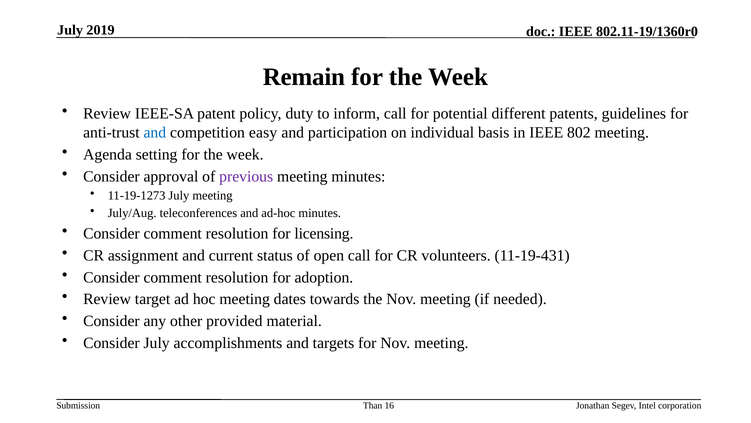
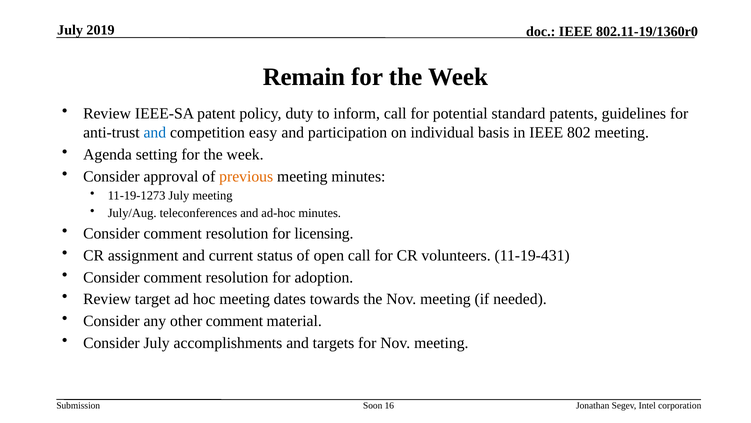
different: different -> standard
previous colour: purple -> orange
other provided: provided -> comment
Than: Than -> Soon
